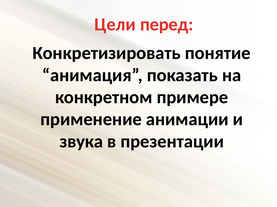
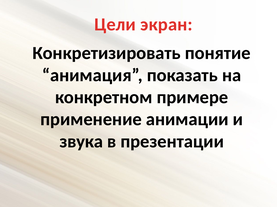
перед: перед -> экран
